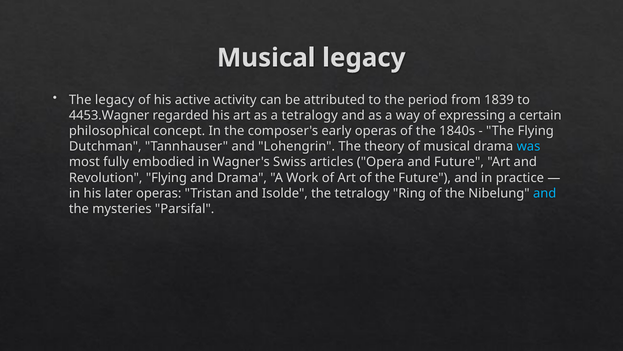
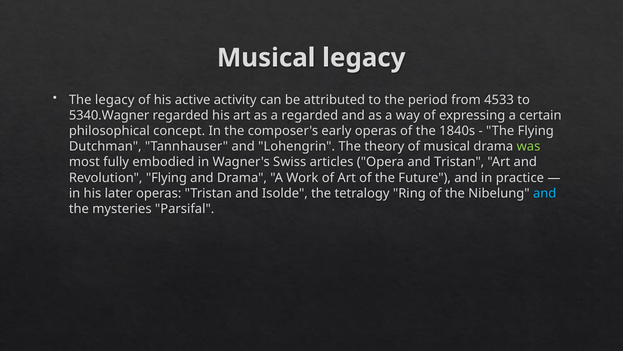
1839: 1839 -> 4533
4453.Wagner: 4453.Wagner -> 5340.Wagner
a tetralogy: tetralogy -> regarded
was colour: light blue -> light green
and Future: Future -> Tristan
